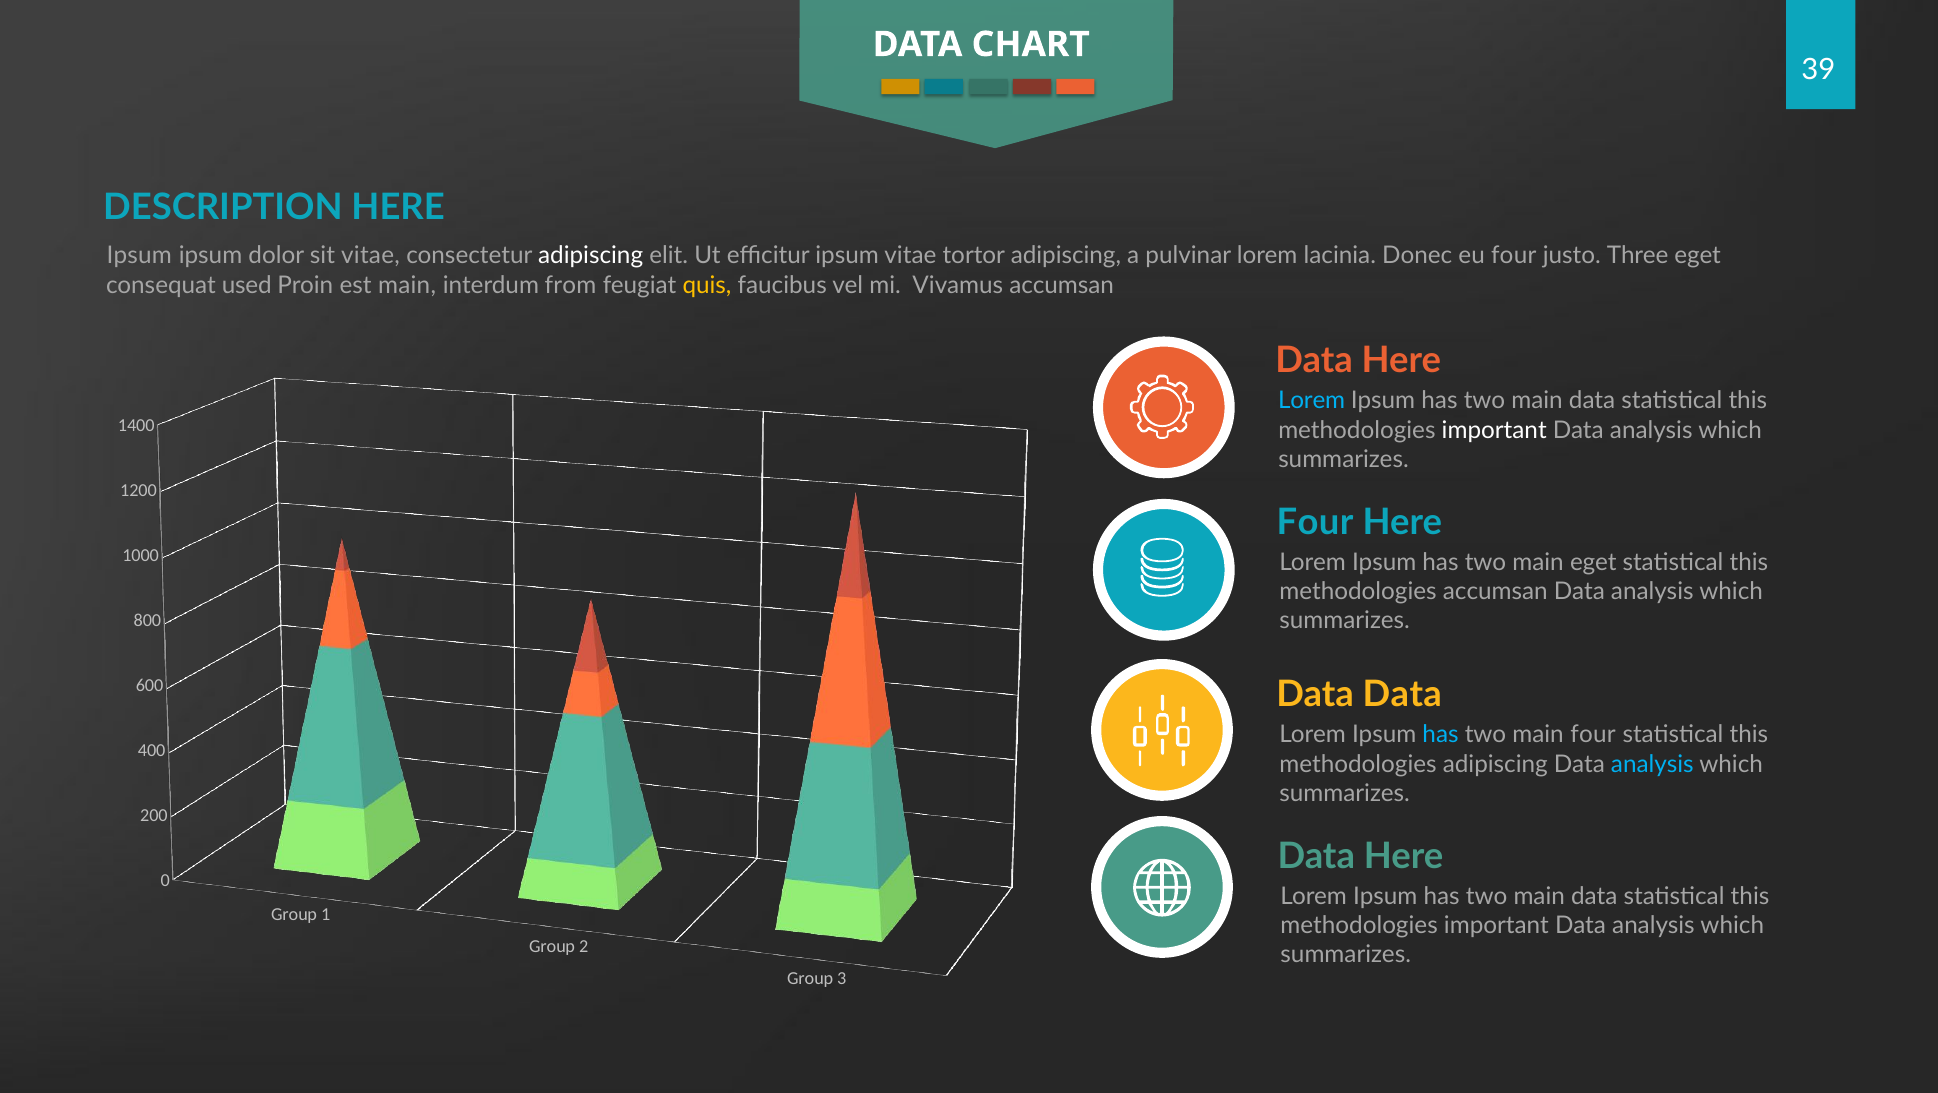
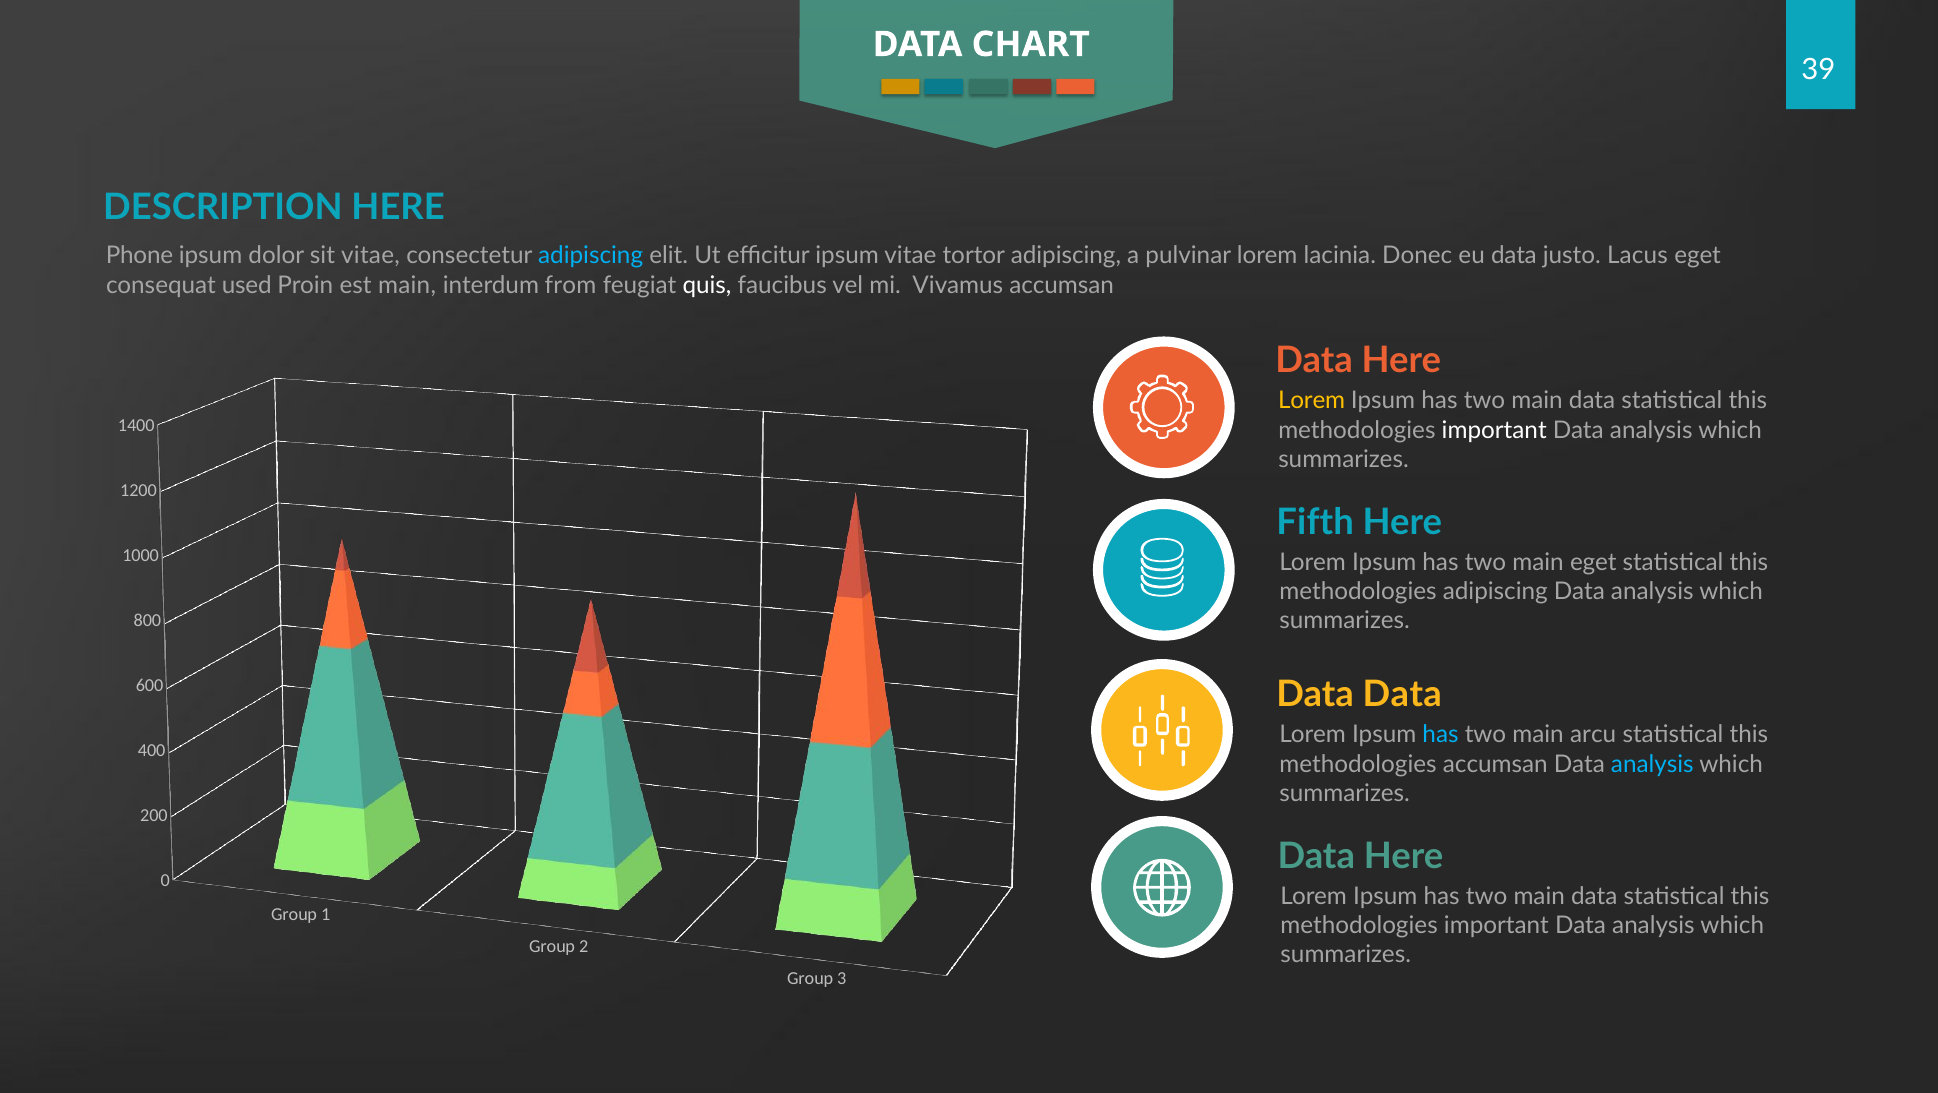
Ipsum at (139, 256): Ipsum -> Phone
adipiscing at (591, 256) colour: white -> light blue
eu four: four -> data
Three: Three -> Lacus
quis colour: yellow -> white
Lorem at (1312, 401) colour: light blue -> yellow
Four at (1315, 522): Four -> Fifth
methodologies accumsan: accumsan -> adipiscing
main four: four -> arcu
methodologies adipiscing: adipiscing -> accumsan
